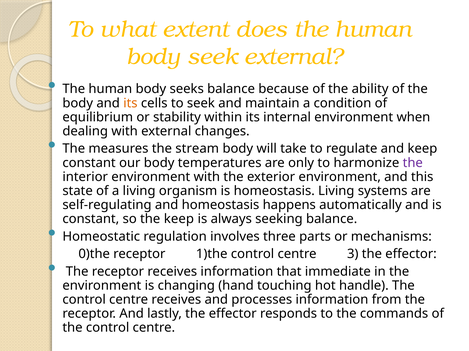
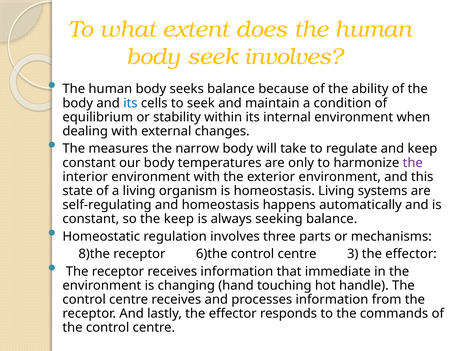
seek external: external -> involves
its at (130, 103) colour: orange -> blue
stream: stream -> narrow
0)the: 0)the -> 8)the
1)the: 1)the -> 6)the
